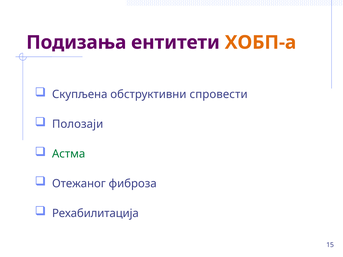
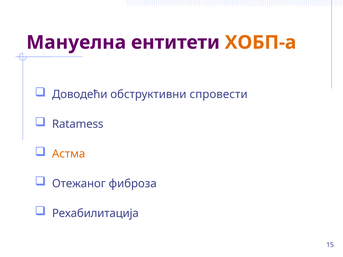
Подизања: Подизања -> Мануелна
Скупљена: Скупљена -> Доводећи
Полозаји: Полозаји -> Ratamess
Астма colour: green -> orange
